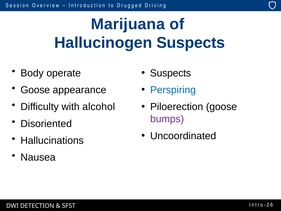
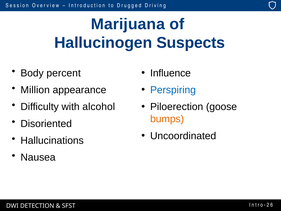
operate: operate -> percent
Suspects at (171, 73): Suspects -> Influence
Goose at (35, 90): Goose -> Million
bumps colour: purple -> orange
